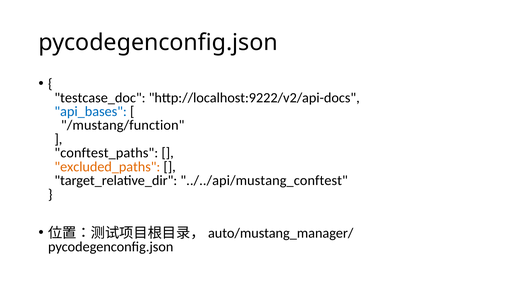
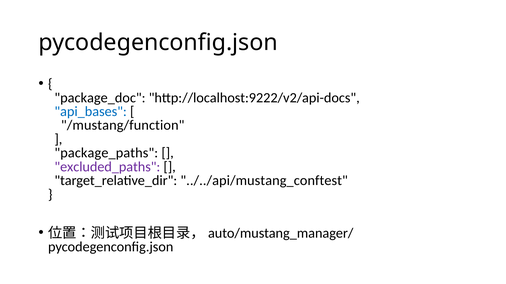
testcase_doc: testcase_doc -> package_doc
conftest_paths: conftest_paths -> package_paths
excluded_paths colour: orange -> purple
